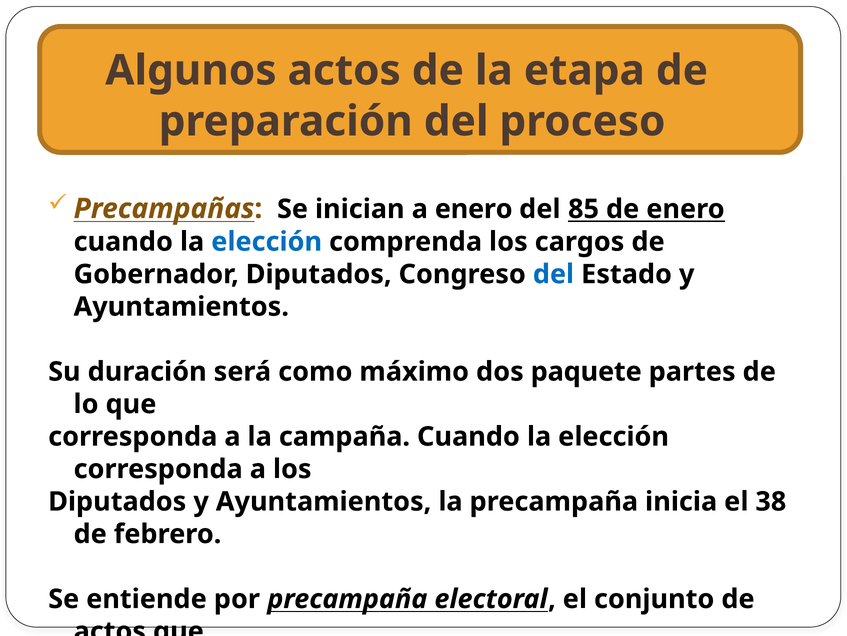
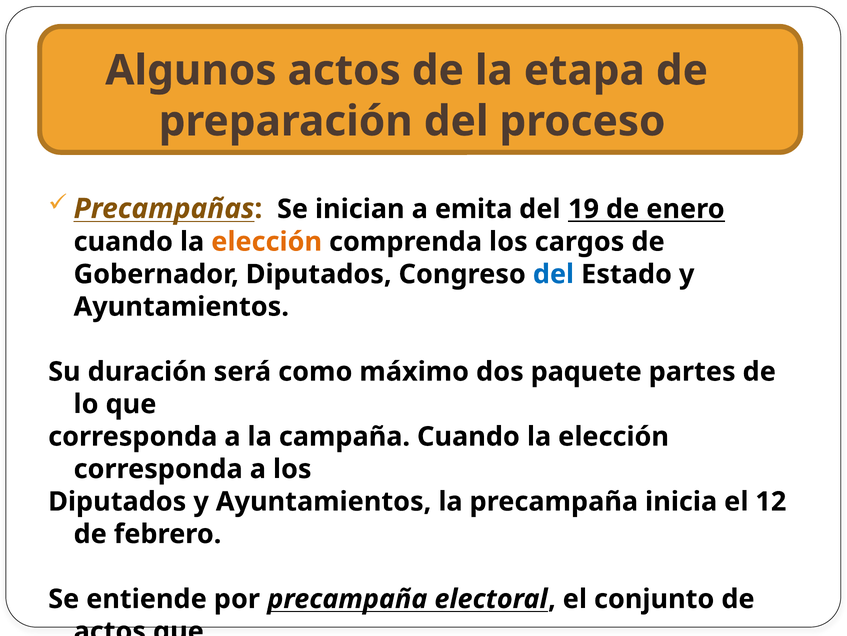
a enero: enero -> emita
85: 85 -> 19
elección at (267, 242) colour: blue -> orange
38: 38 -> 12
